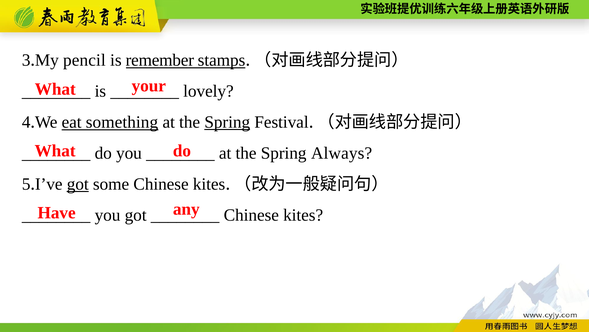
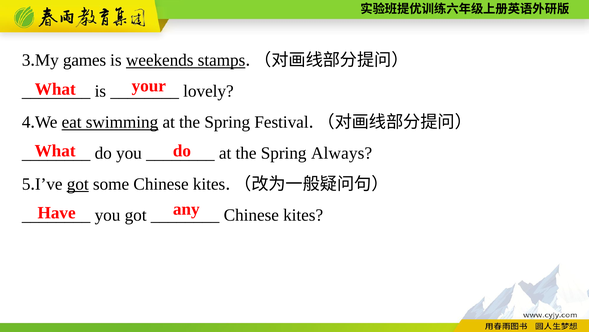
pencil: pencil -> games
remember: remember -> weekends
something: something -> swimming
Spring at (227, 122) underline: present -> none
